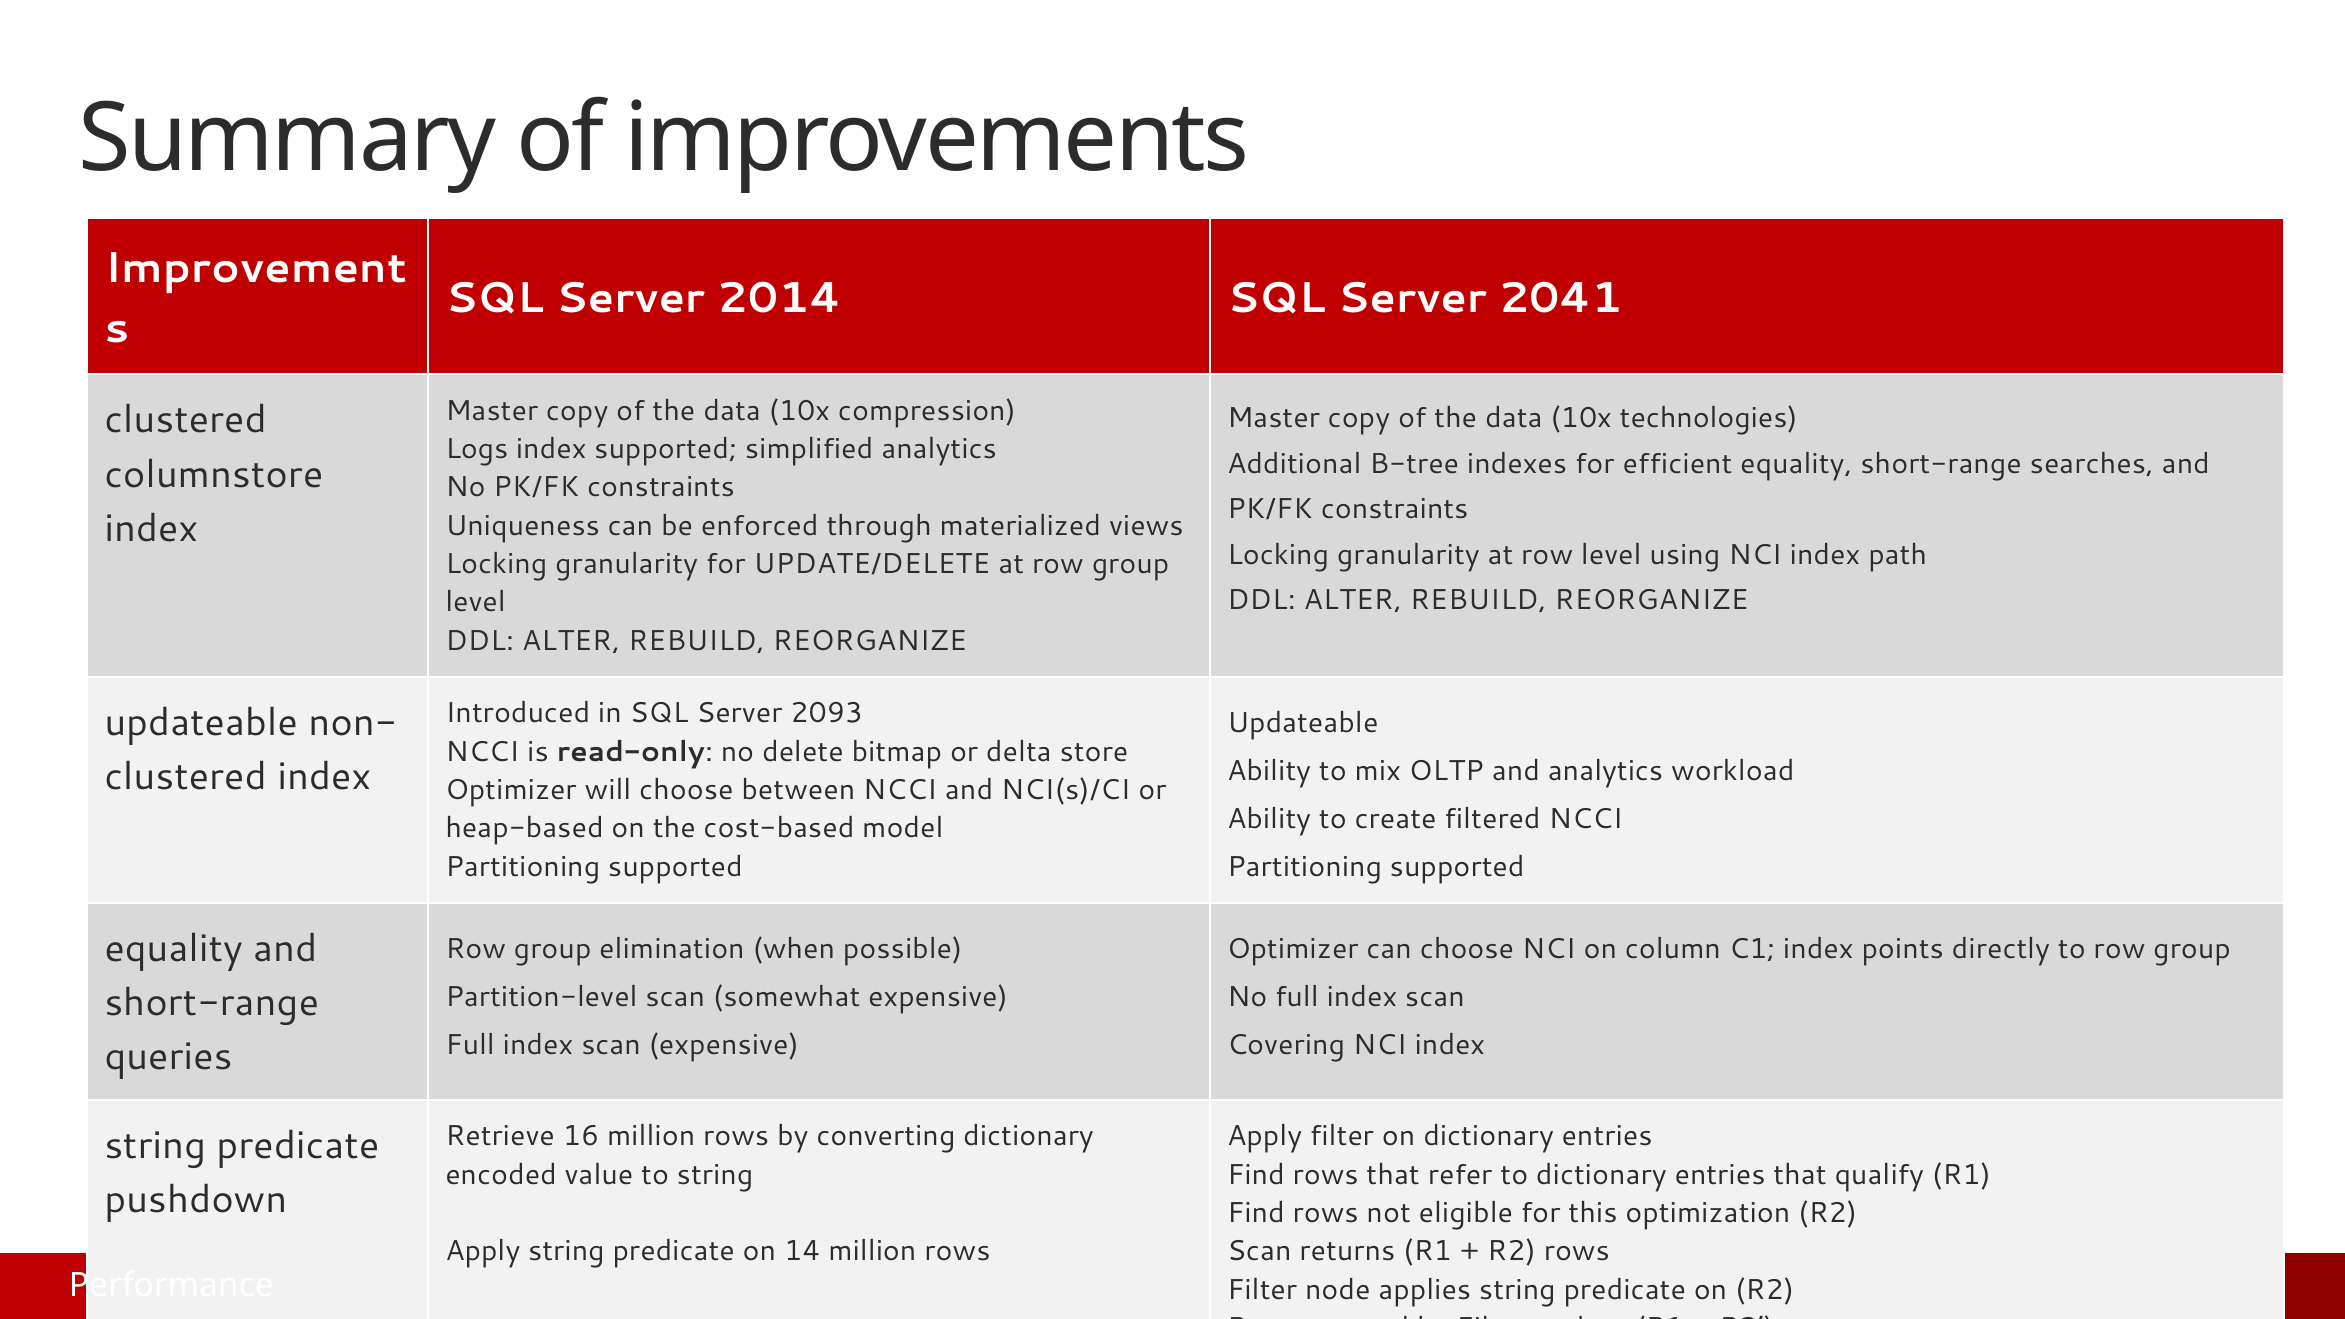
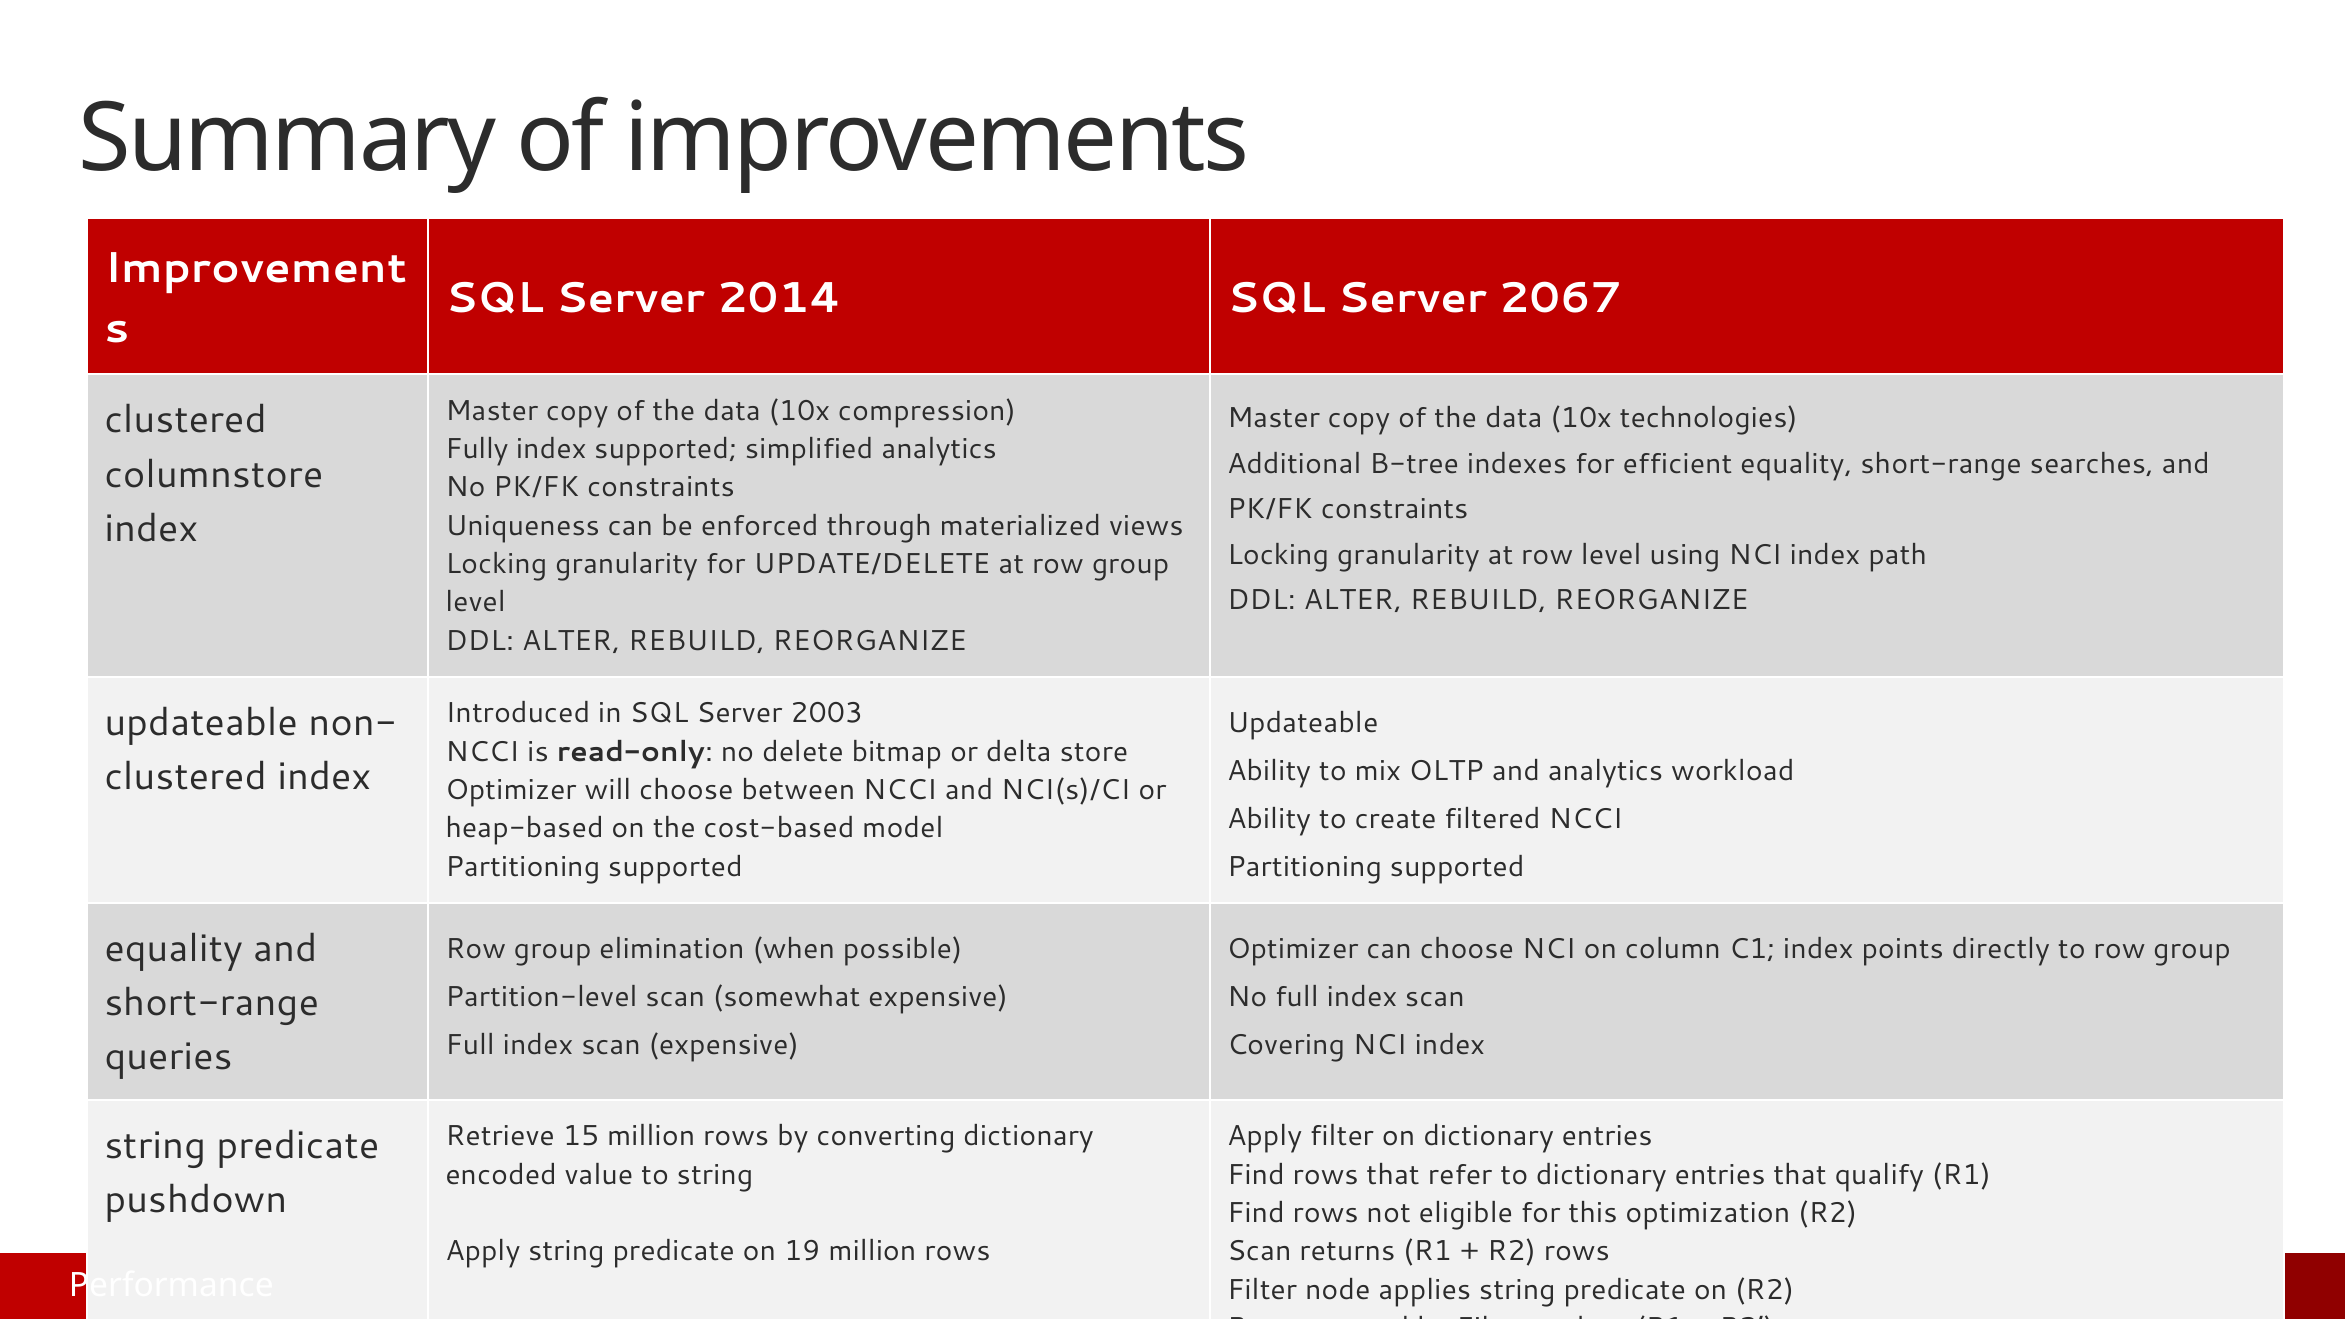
2041: 2041 -> 2067
Logs: Logs -> Fully
2093: 2093 -> 2003
16: 16 -> 15
14: 14 -> 19
